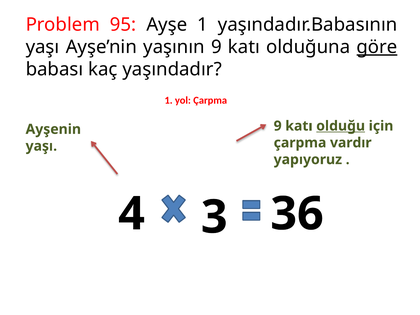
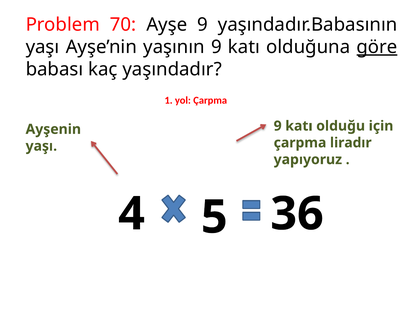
95: 95 -> 70
Ayşe 1: 1 -> 9
olduğu underline: present -> none
vardır: vardır -> liradır
3: 3 -> 5
